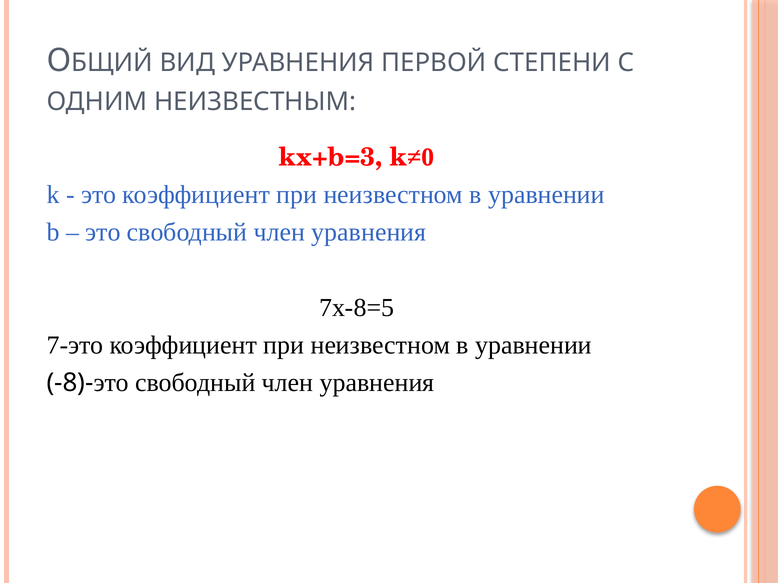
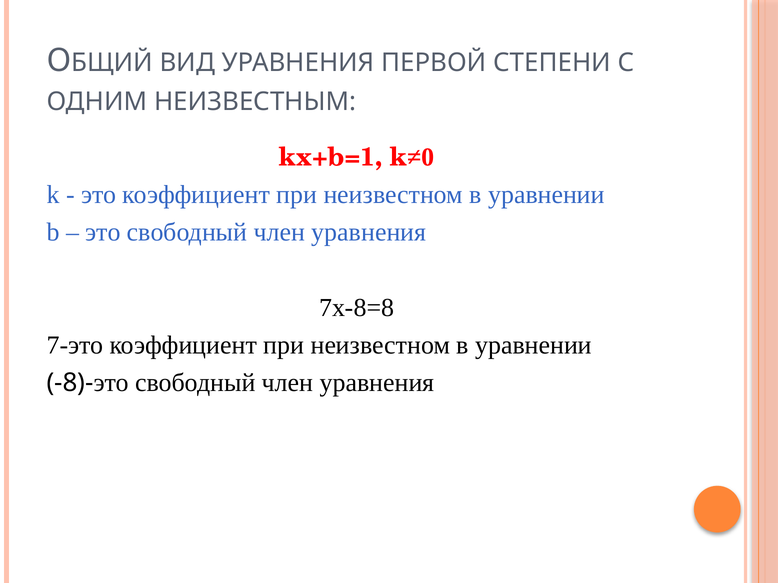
kx+b=3: kx+b=3 -> kx+b=1
7х-8=5: 7х-8=5 -> 7х-8=8
